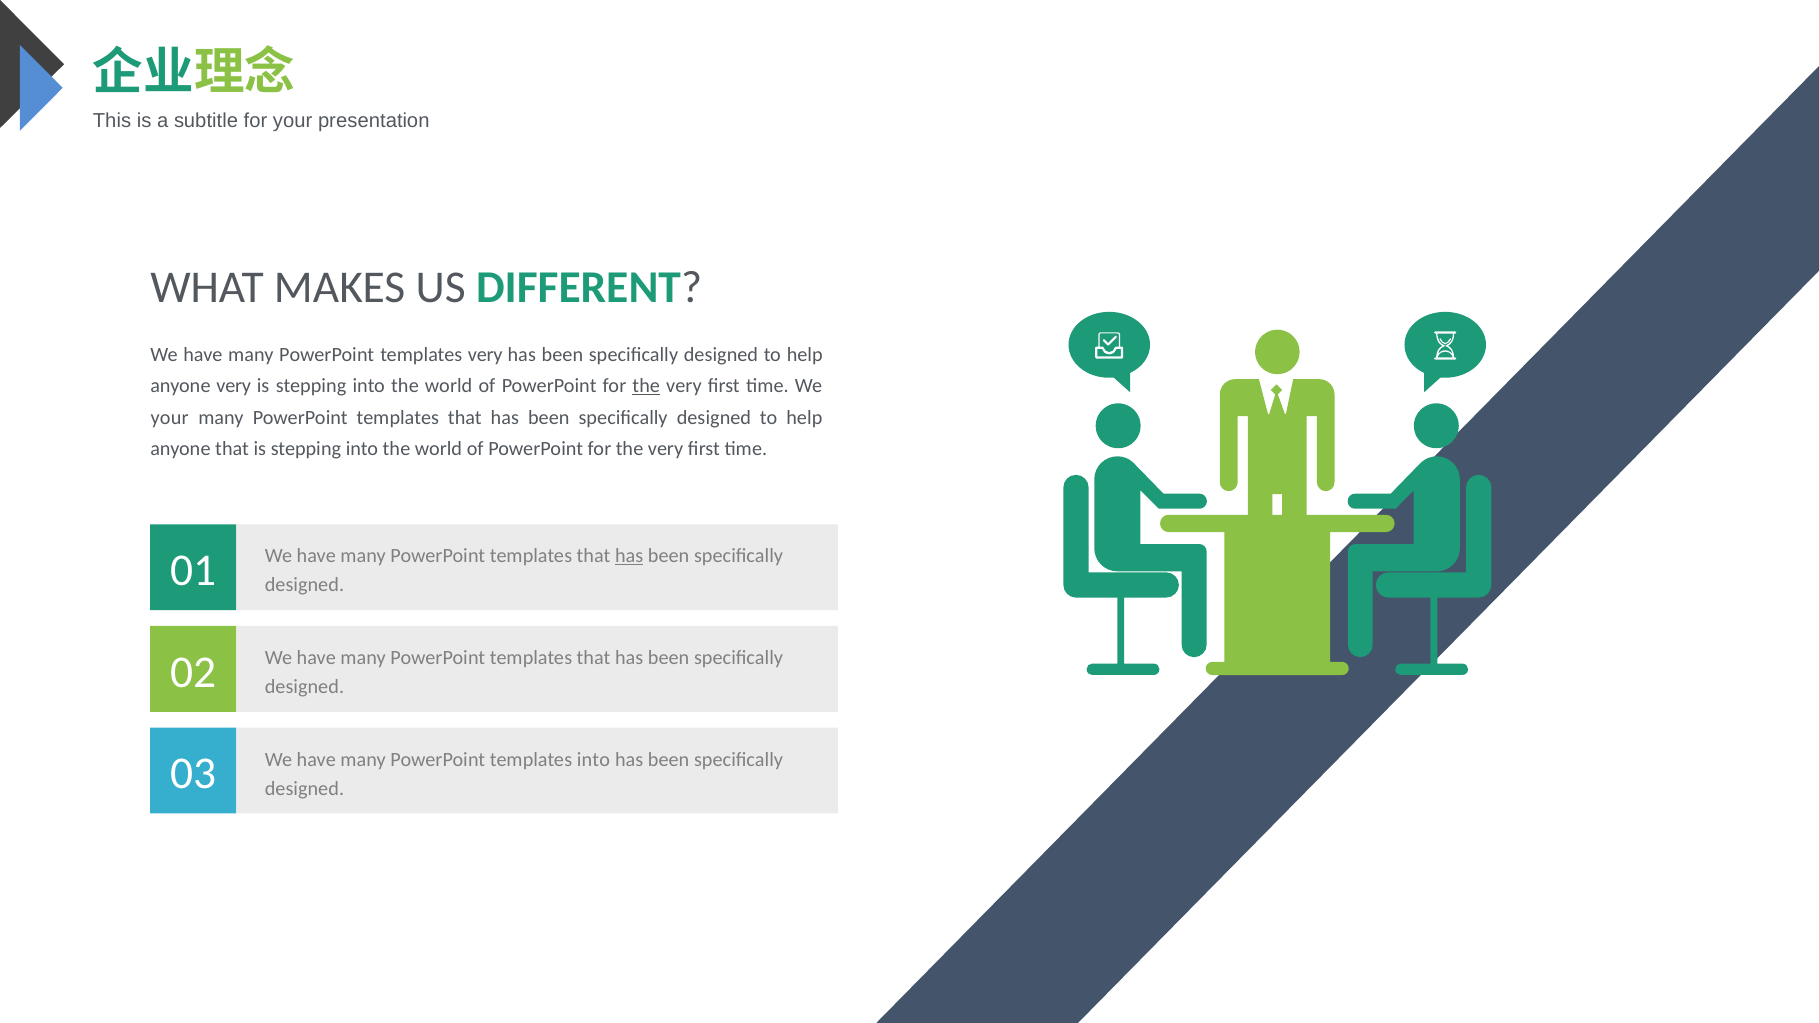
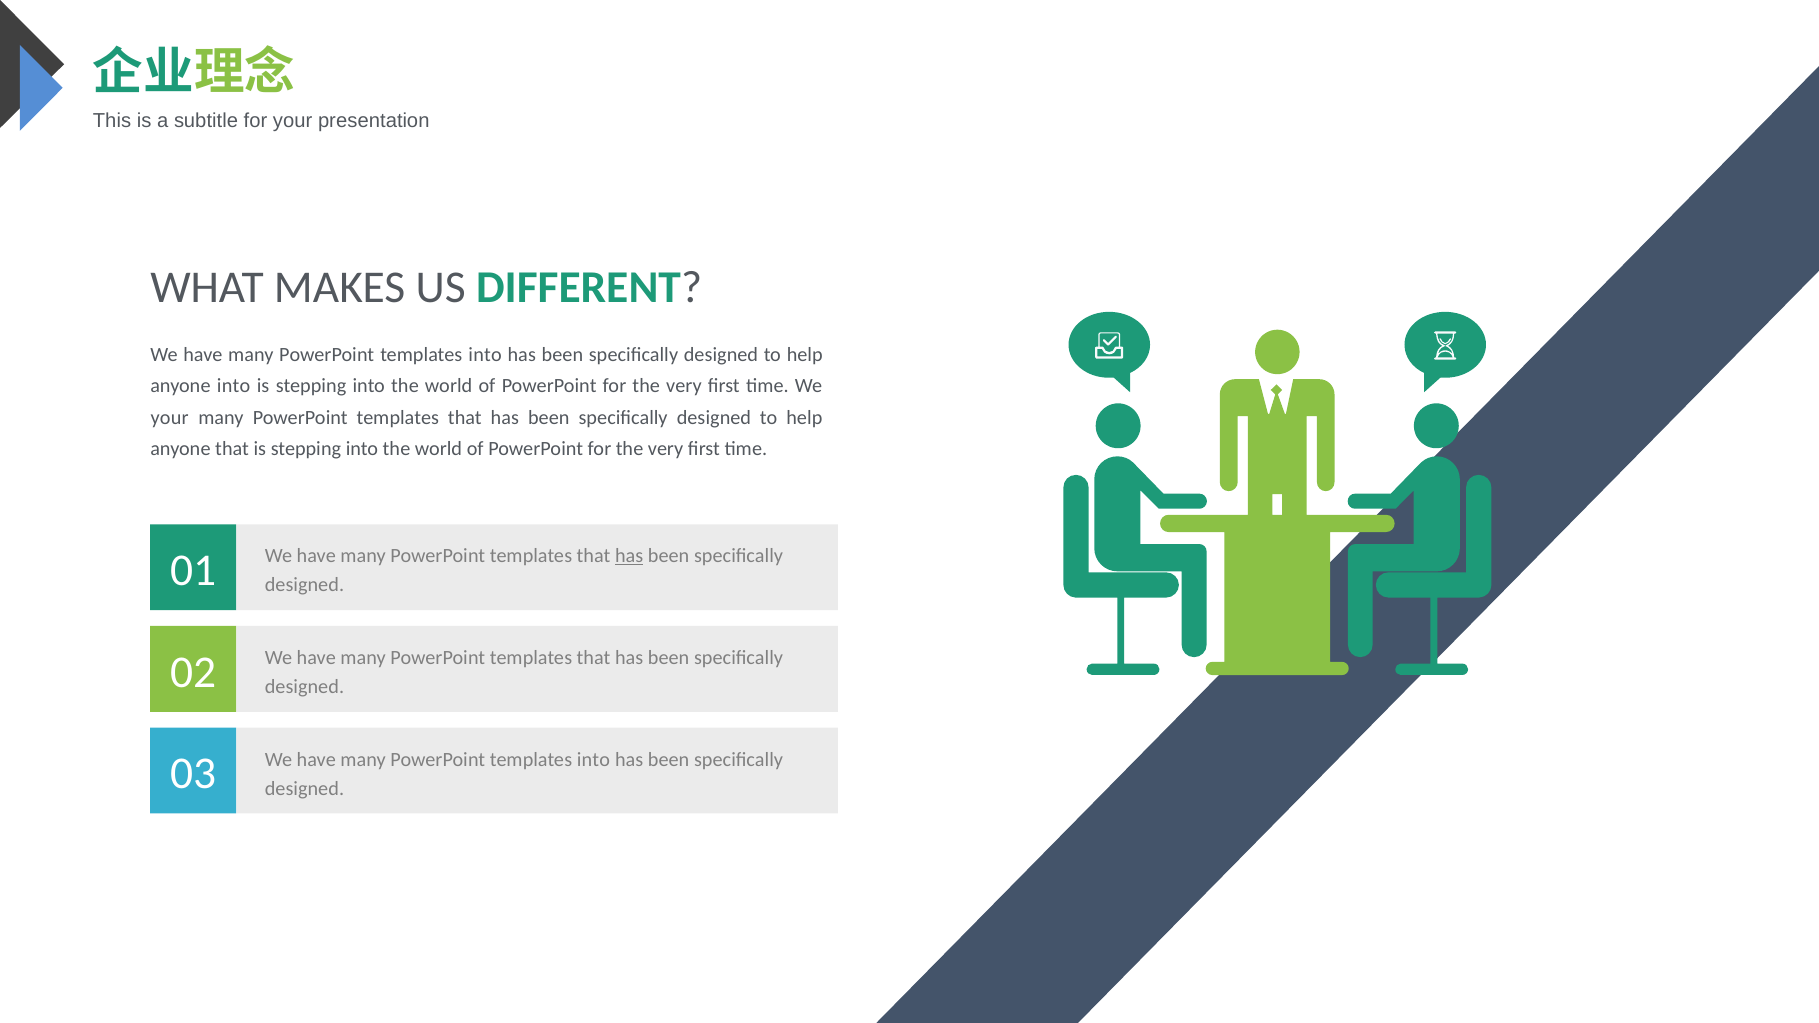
very at (485, 355): very -> into
anyone very: very -> into
the at (646, 386) underline: present -> none
